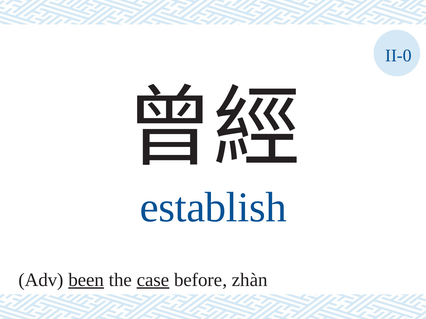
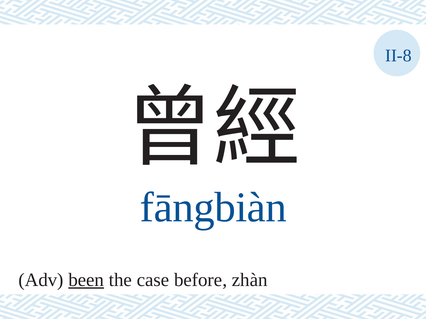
II-0: II-0 -> II-8
establish: establish -> fāngbiàn
case underline: present -> none
